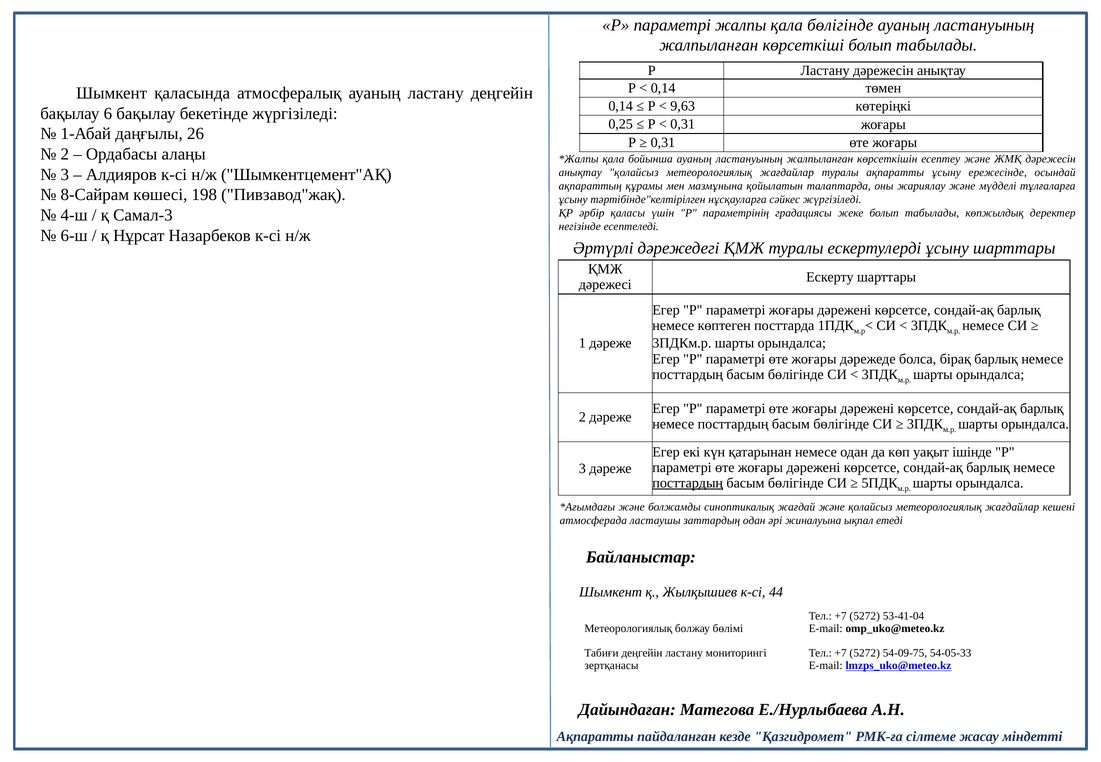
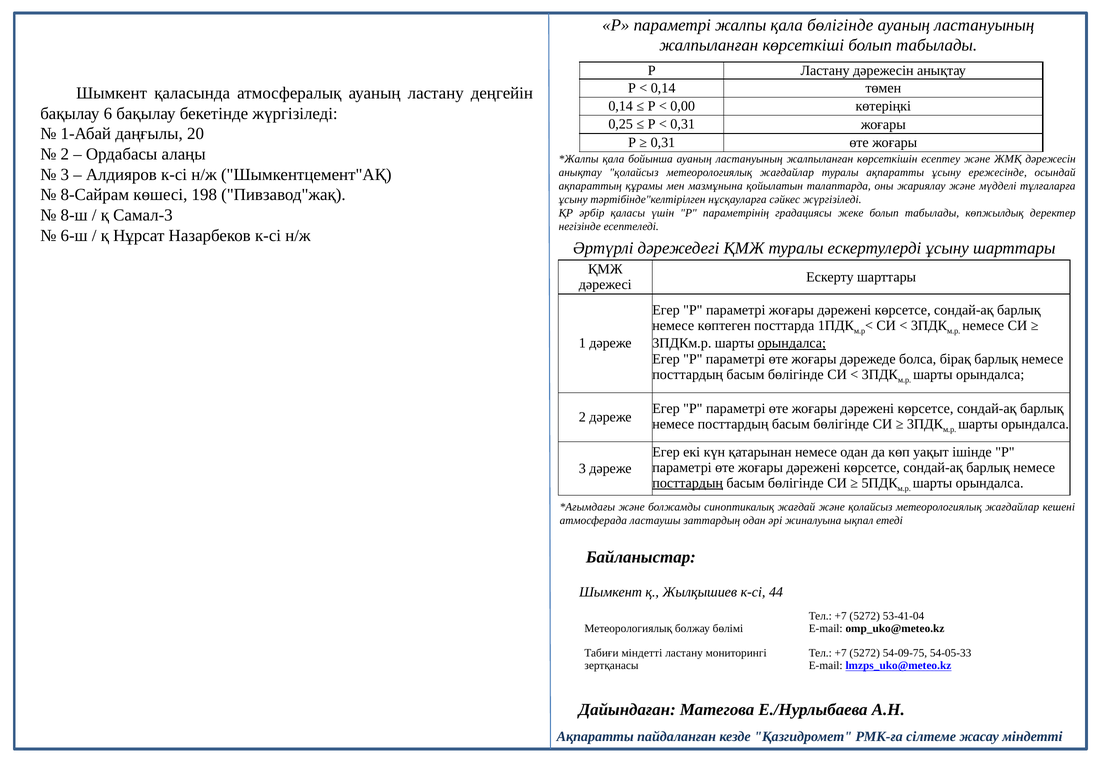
9,63: 9,63 -> 0,00
26: 26 -> 20
4-ш: 4-ш -> 8-ш
орындалса at (792, 343) underline: none -> present
Табиғи деңгейін: деңгейін -> міндетті
